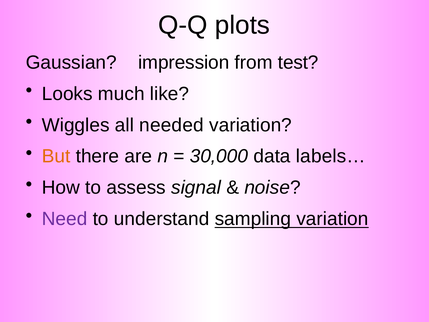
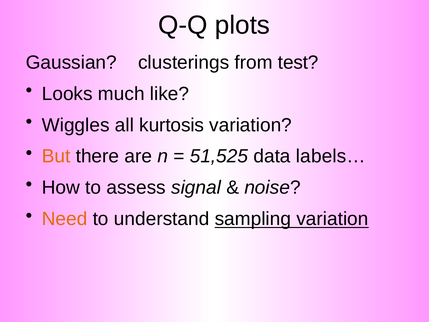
impression: impression -> clusterings
needed: needed -> kurtosis
30,000: 30,000 -> 51,525
Need colour: purple -> orange
